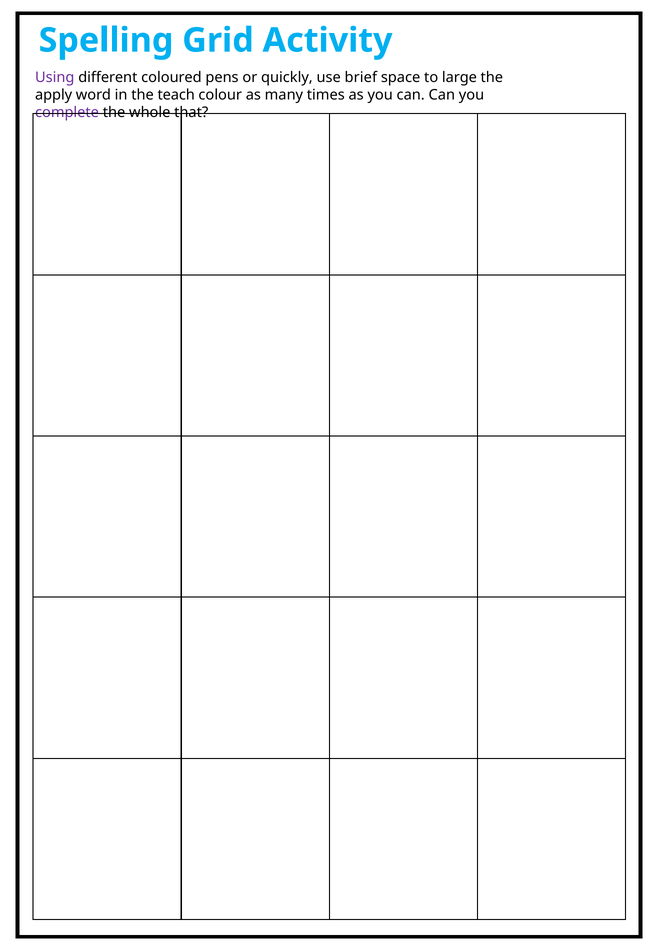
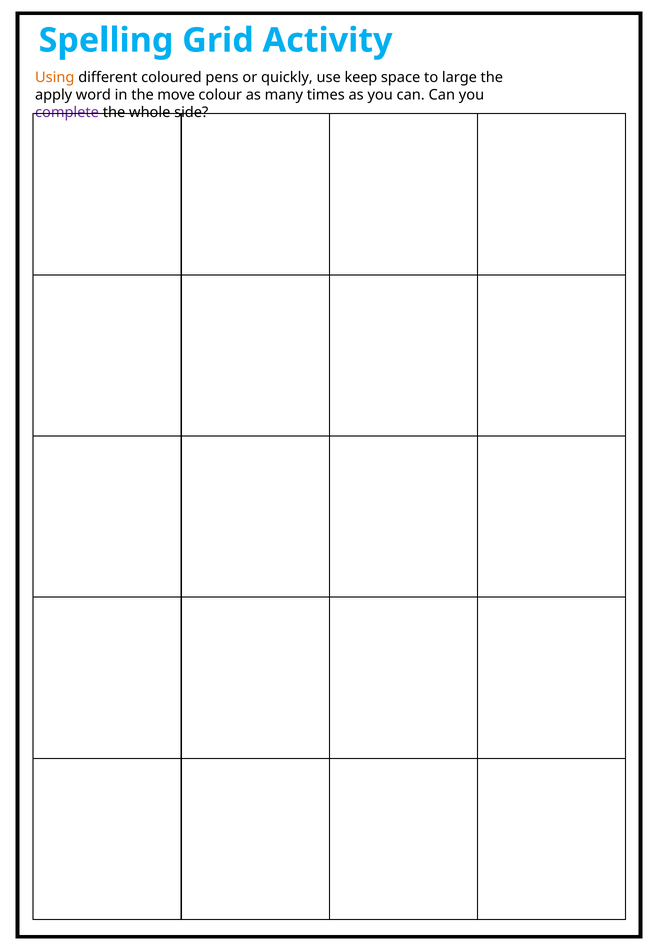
Using colour: purple -> orange
brief: brief -> keep
teach: teach -> move
that: that -> side
